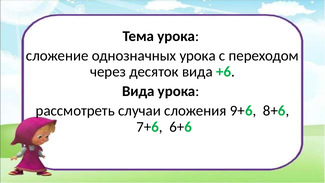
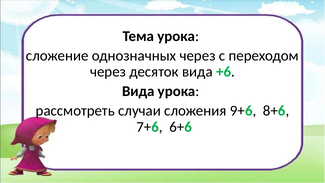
однозначных урока: урока -> через
